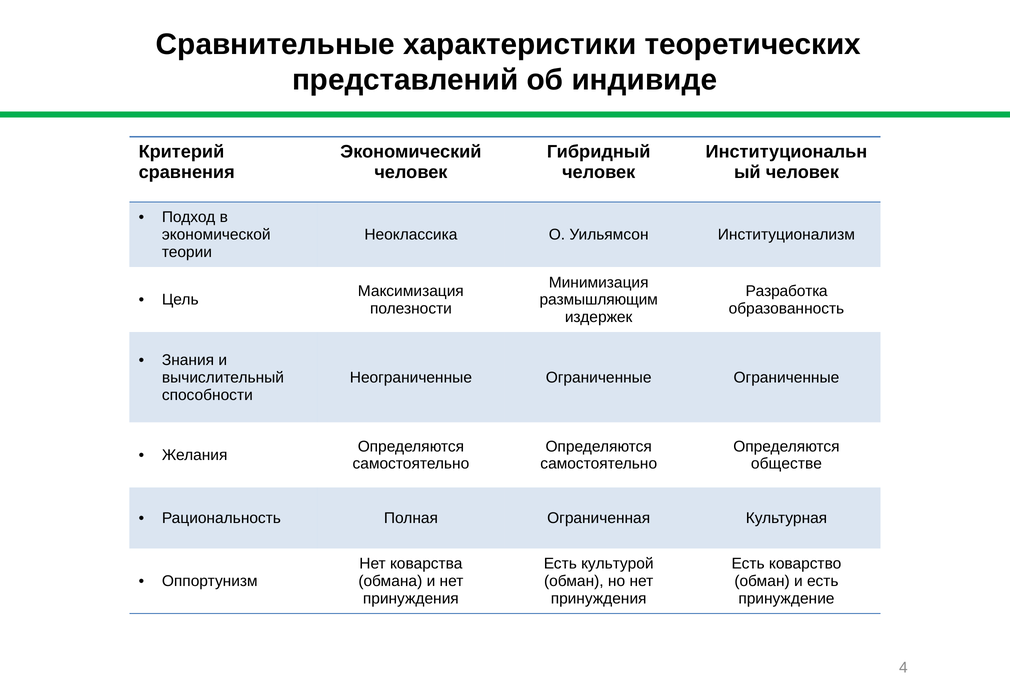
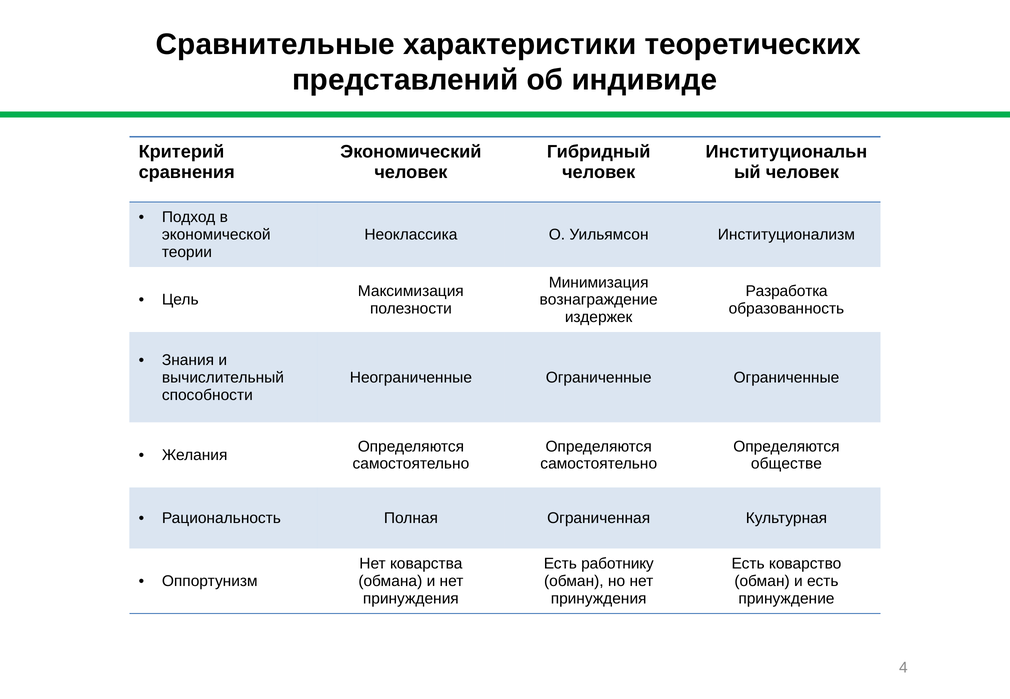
размышляющим: размышляющим -> вознаграждение
культурой: культурой -> работнику
